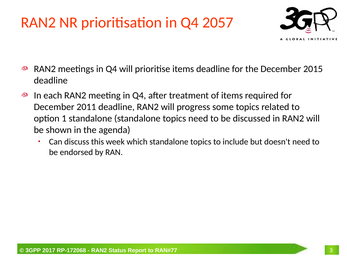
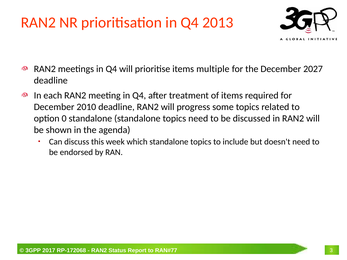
2057: 2057 -> 2013
items deadline: deadline -> multiple
2015: 2015 -> 2027
2011: 2011 -> 2010
1: 1 -> 0
